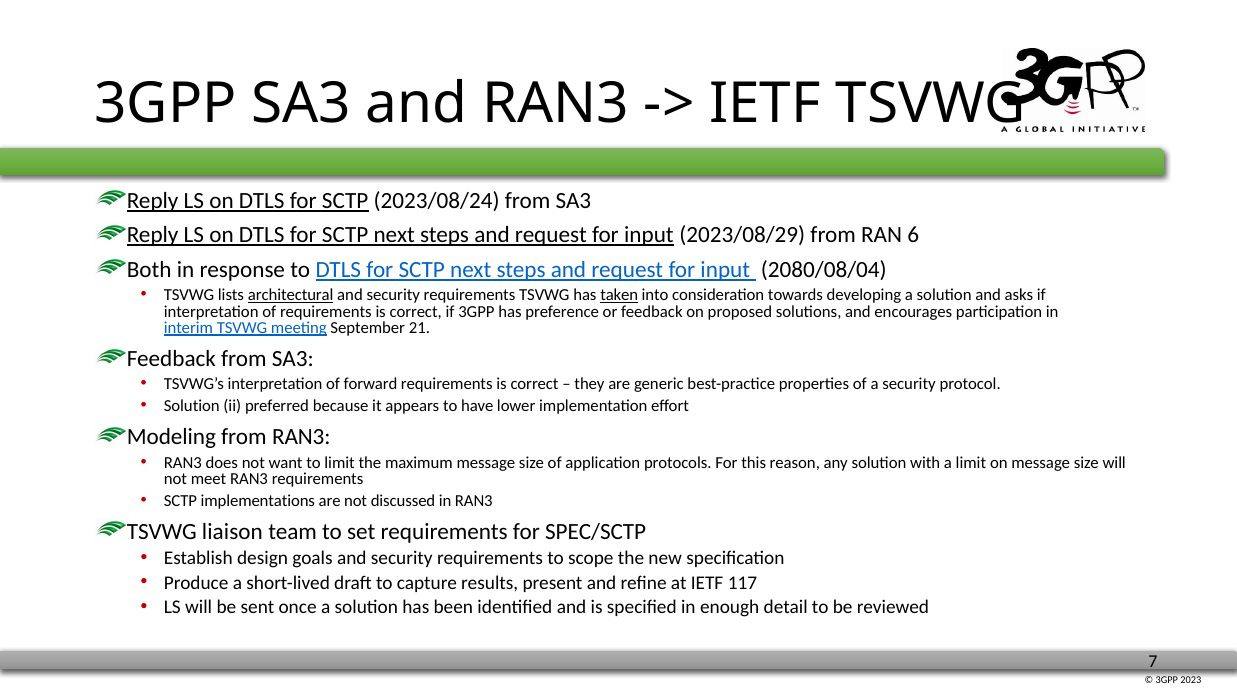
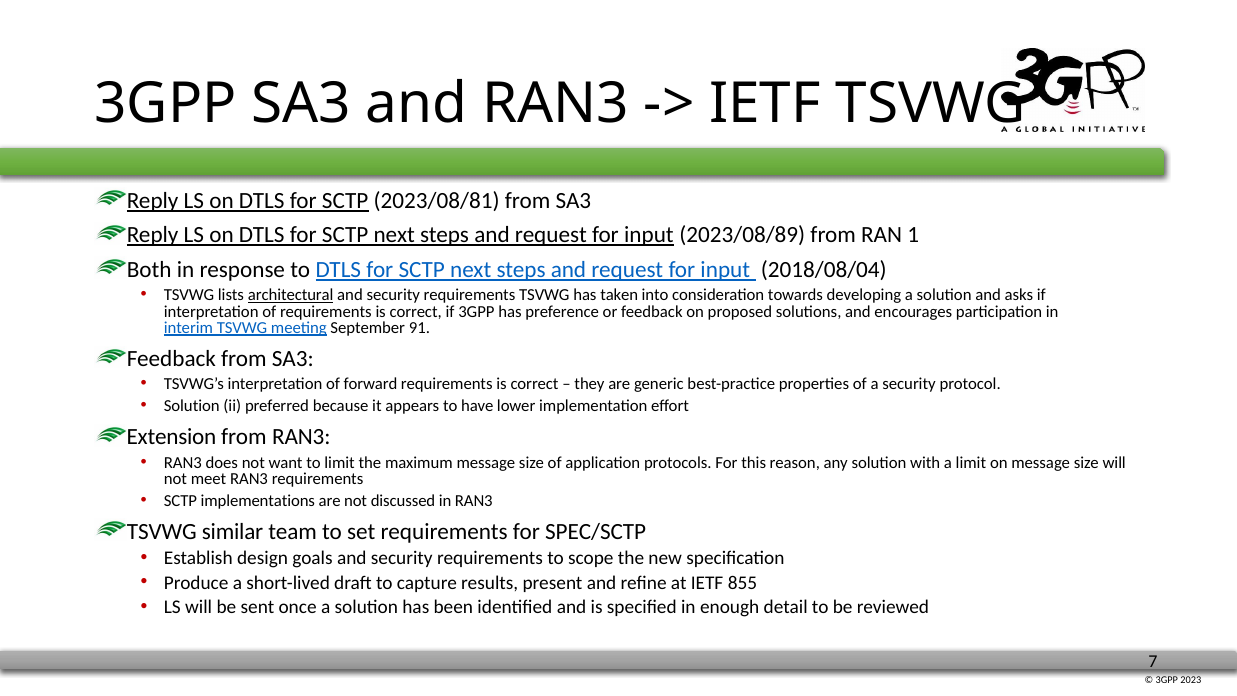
2023/08/24: 2023/08/24 -> 2023/08/81
2023/08/29: 2023/08/29 -> 2023/08/89
6: 6 -> 1
2080/08/04: 2080/08/04 -> 2018/08/04
taken underline: present -> none
21: 21 -> 91
Modeling: Modeling -> Extension
liaison: liaison -> similar
117: 117 -> 855
